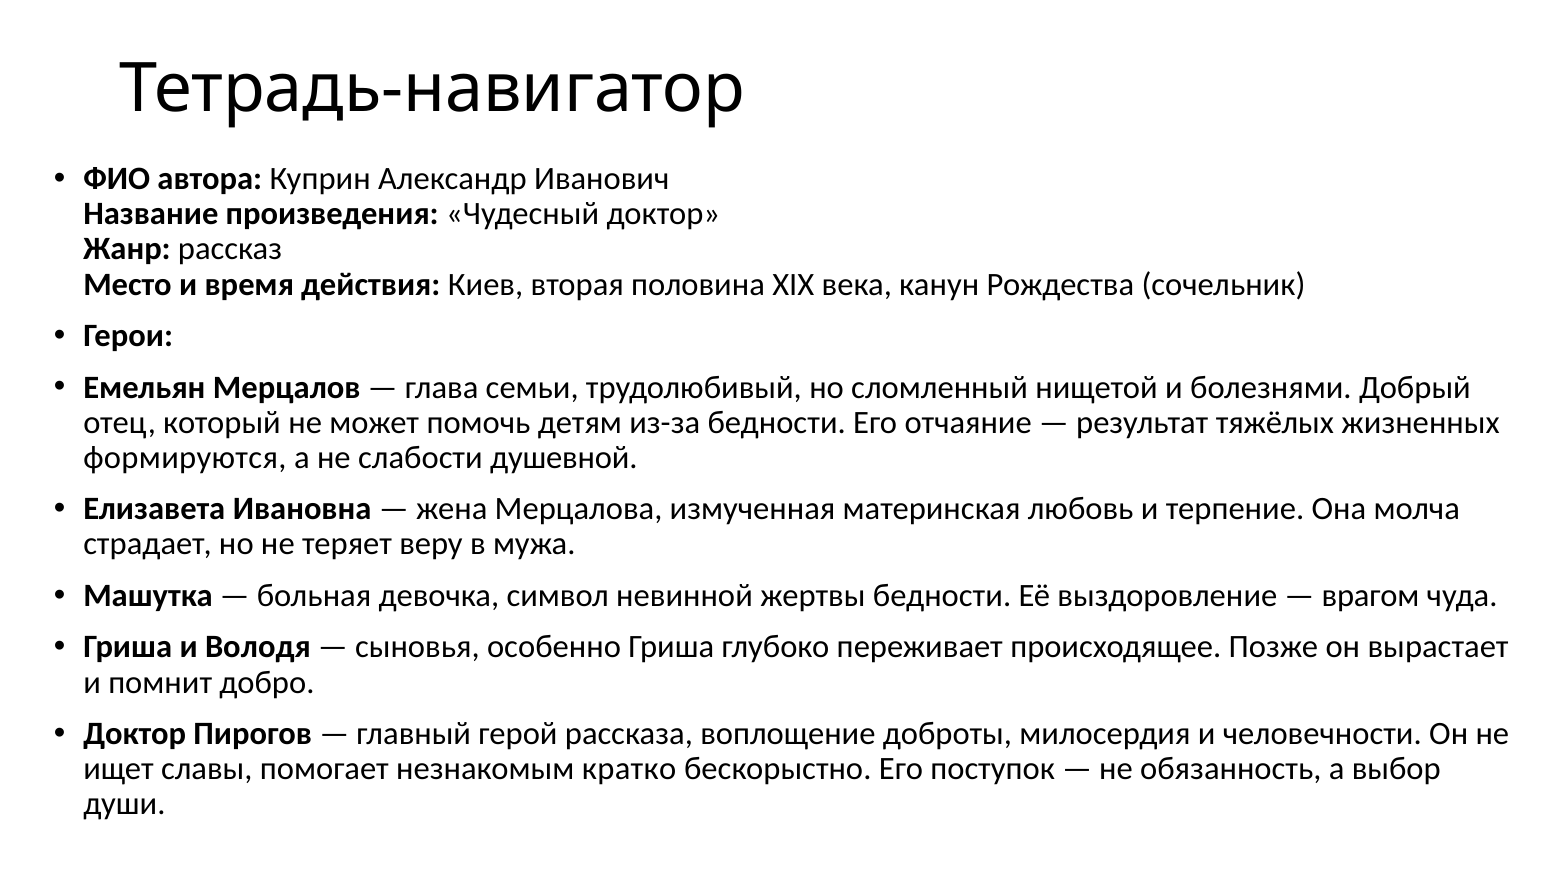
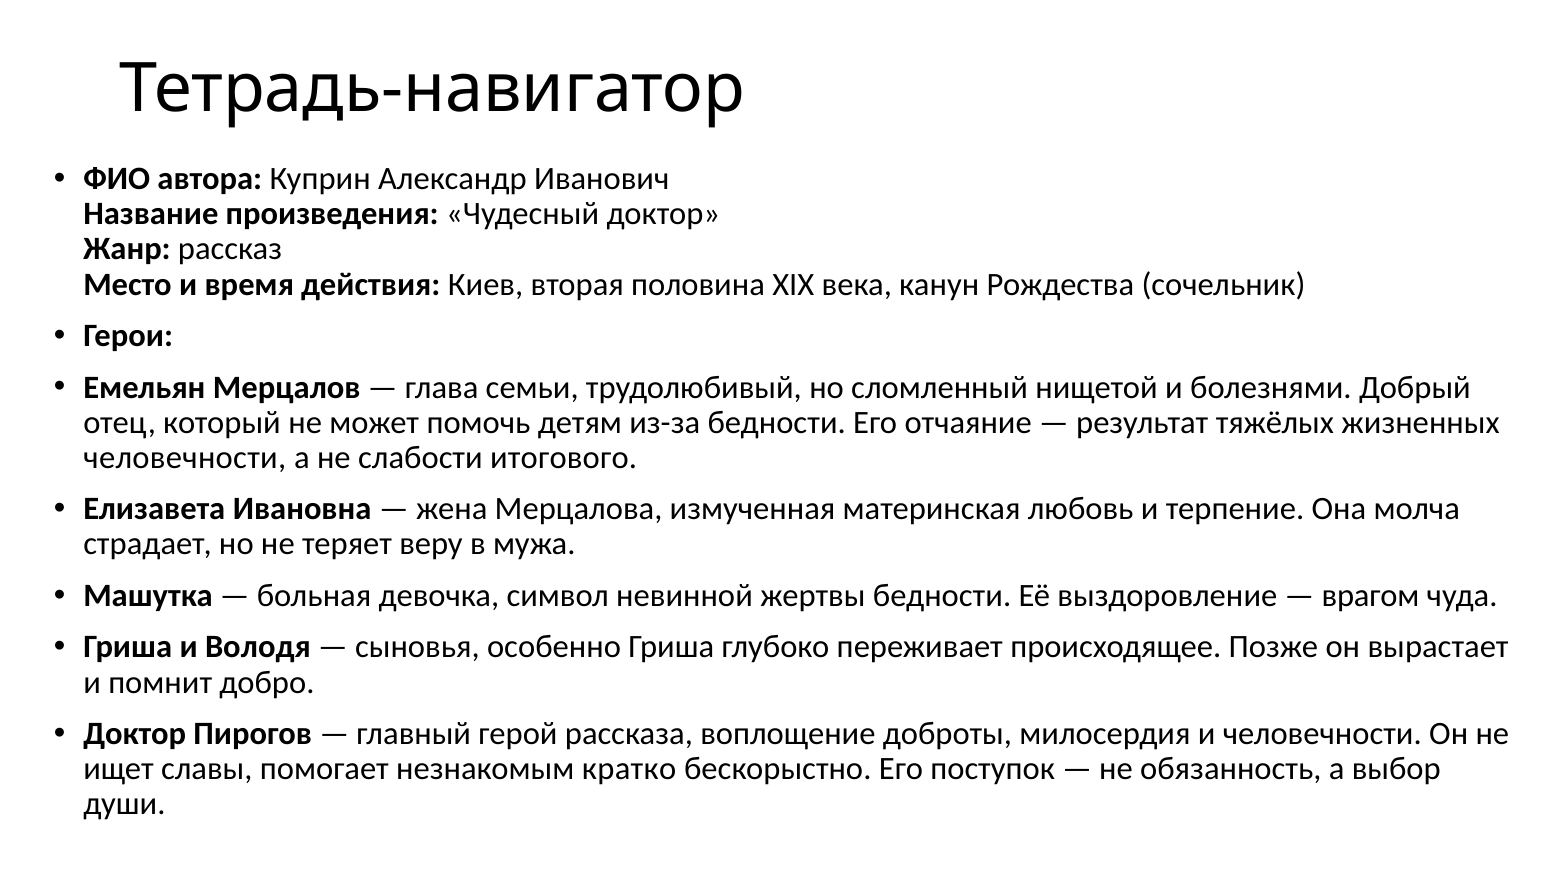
формируются at (185, 458): формируются -> человечности
душевной: душевной -> итогового
